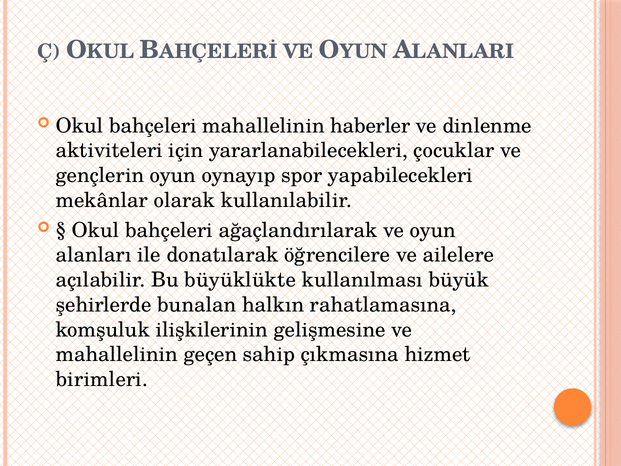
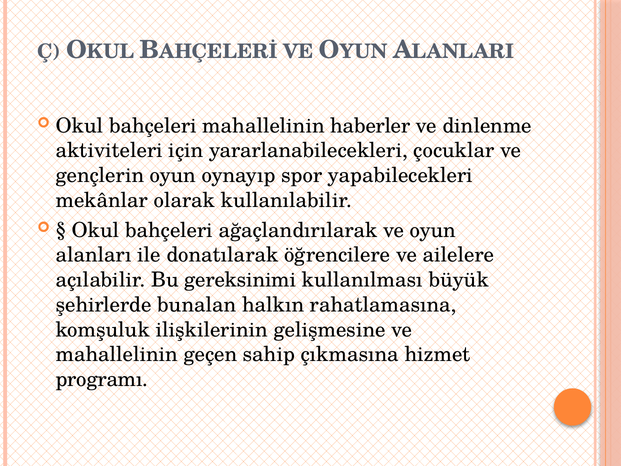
büyüklükte: büyüklükte -> gereksinimi
birimleri: birimleri -> programı
